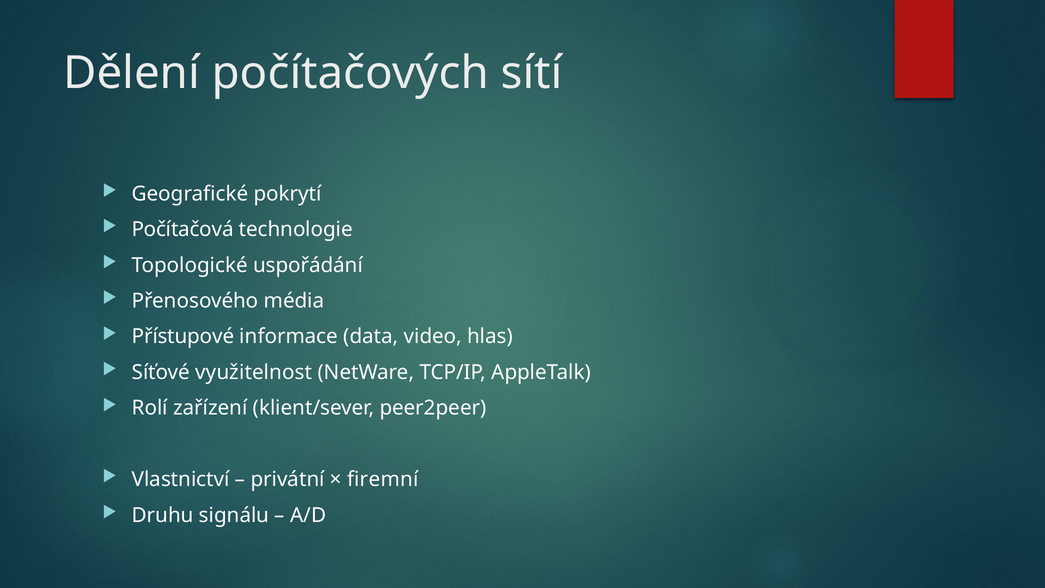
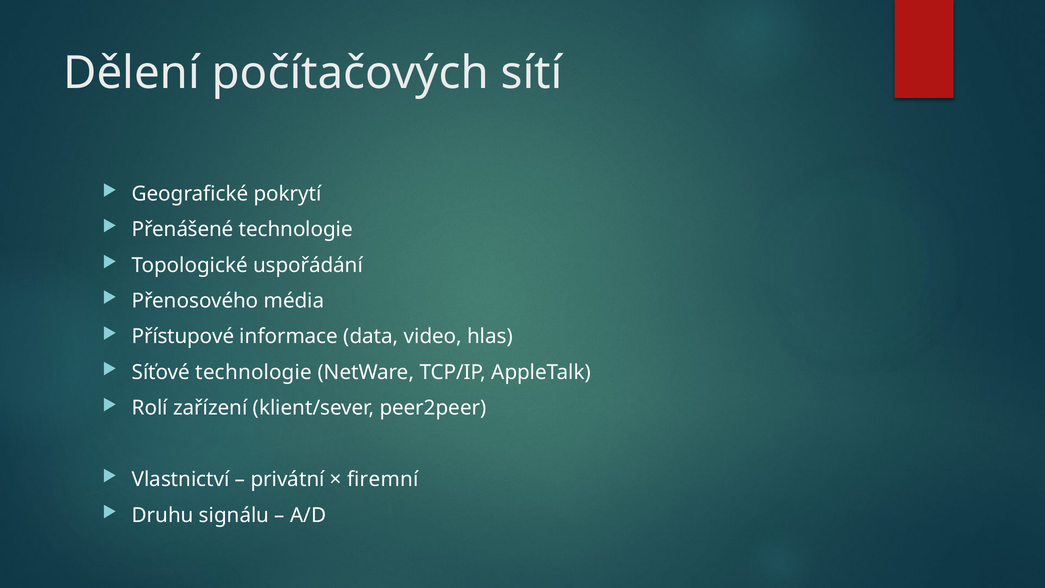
Počítačová: Počítačová -> Přenášené
Síťové využitelnost: využitelnost -> technologie
